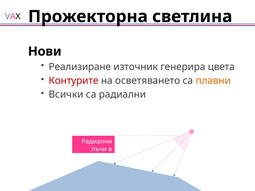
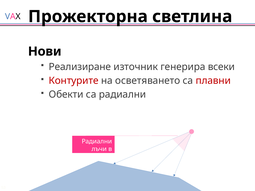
цвета: цвета -> всеки
плавни colour: orange -> red
Всички: Всички -> Обекти
